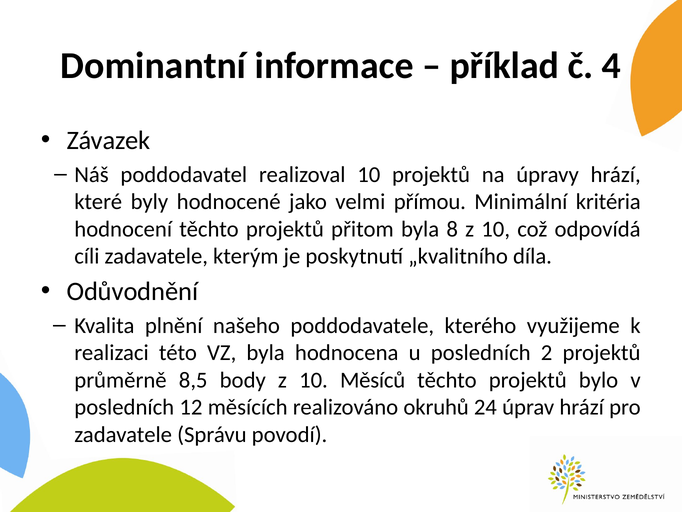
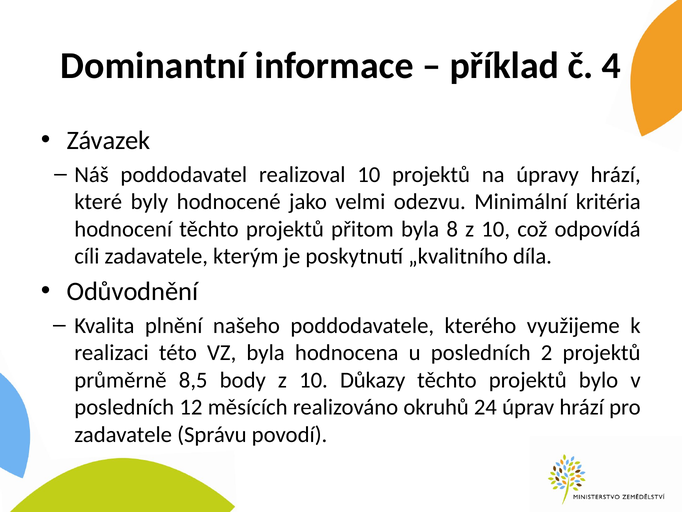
přímou: přímou -> odezvu
Měsíců: Měsíců -> Důkazy
